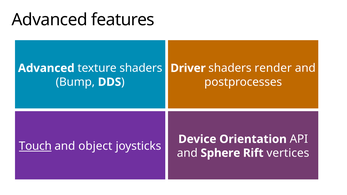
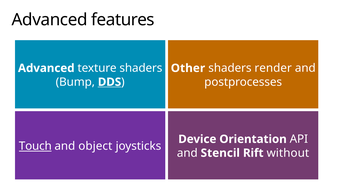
Driver: Driver -> Other
DDS underline: none -> present
Sphere: Sphere -> Stencil
vertices: vertices -> without
